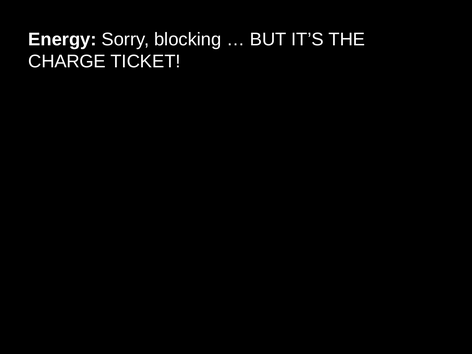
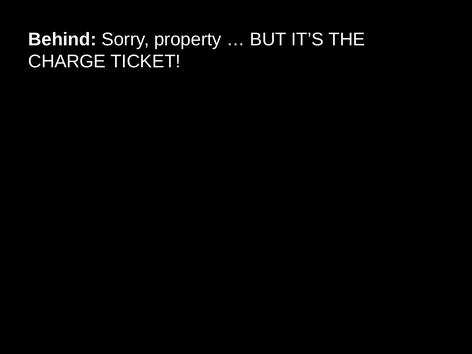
Energy: Energy -> Behind
blocking: blocking -> property
